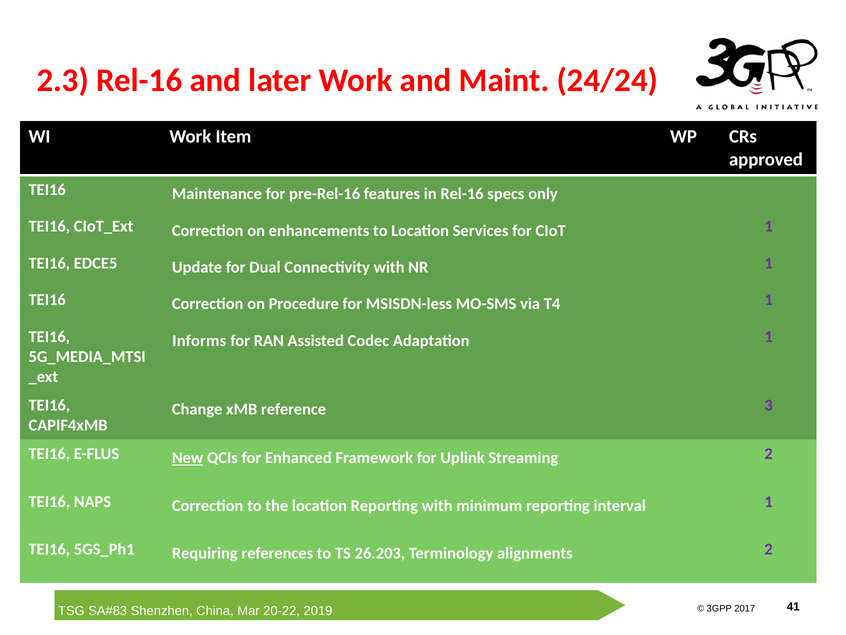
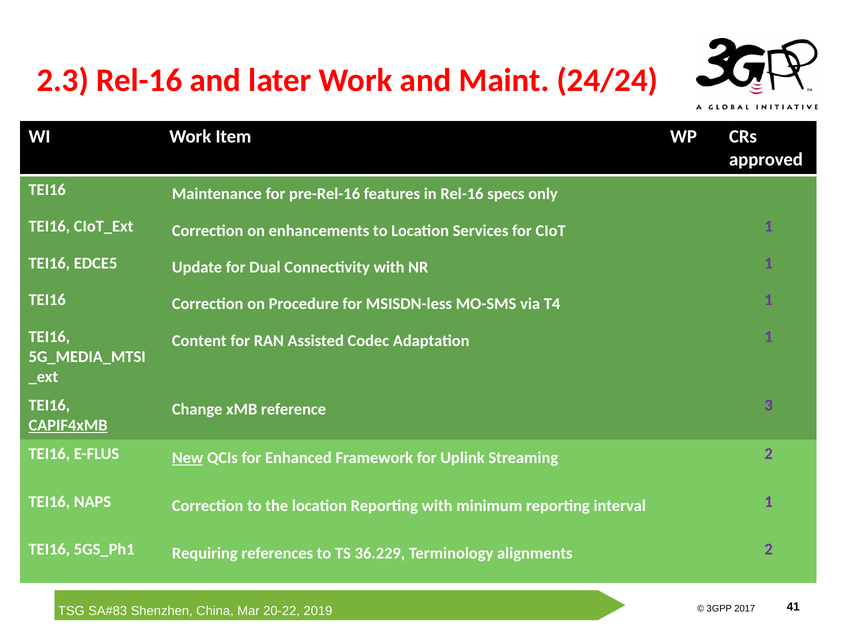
Informs: Informs -> Content
CAPIF4xMB underline: none -> present
26.203: 26.203 -> 36.229
